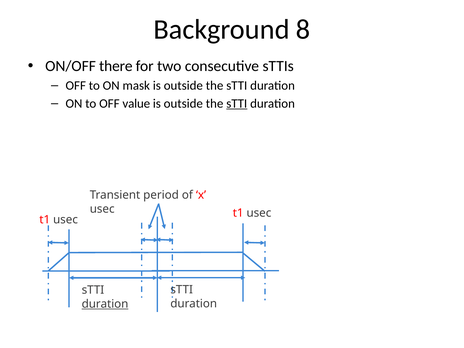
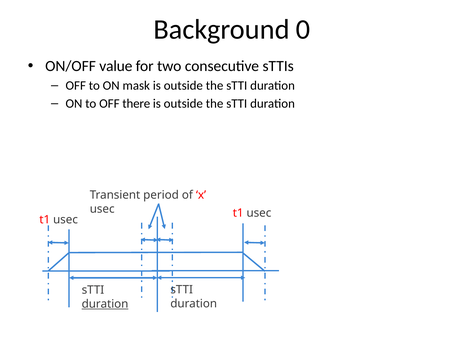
8: 8 -> 0
there: there -> value
value: value -> there
sTTI at (237, 104) underline: present -> none
